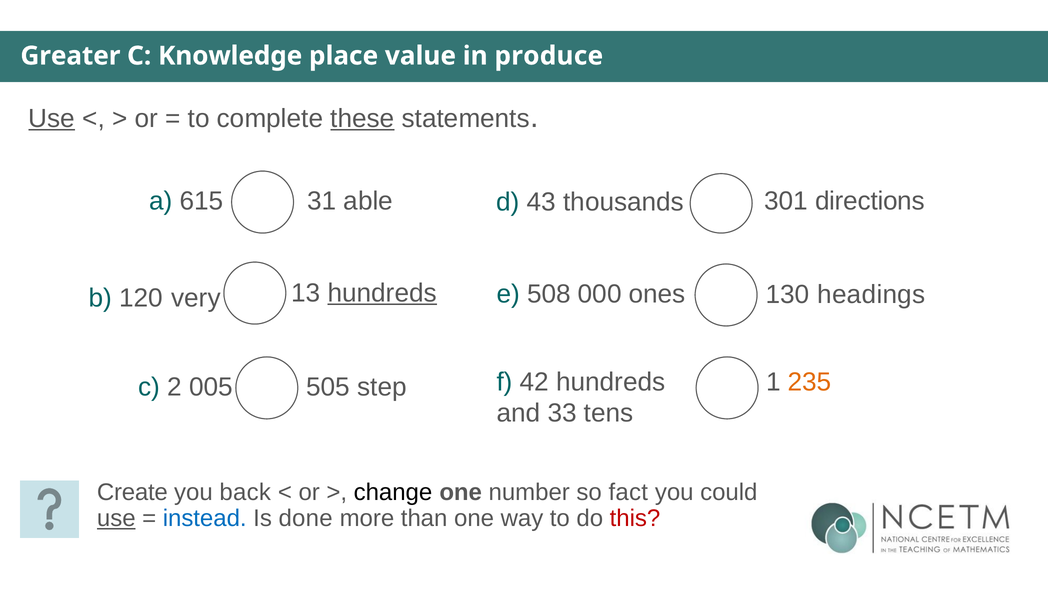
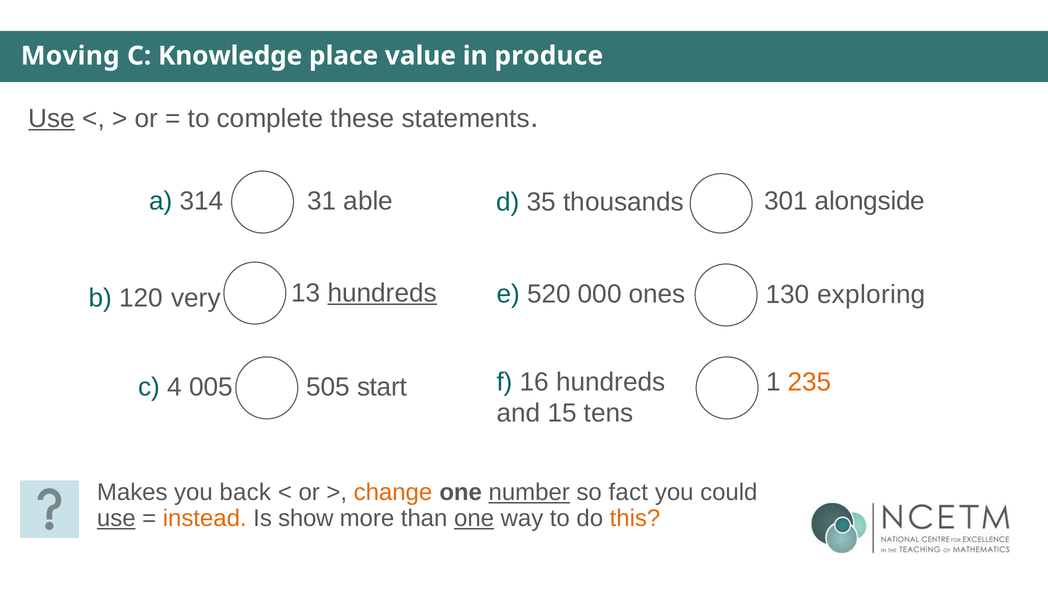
Greater: Greater -> Moving
these underline: present -> none
615: 615 -> 314
directions: directions -> alongside
43: 43 -> 35
508: 508 -> 520
headings: headings -> exploring
42: 42 -> 16
2: 2 -> 4
step: step -> start
33: 33 -> 15
Create: Create -> Makes
change colour: black -> orange
number underline: none -> present
instead colour: blue -> orange
done: done -> show
one at (474, 518) underline: none -> present
this colour: red -> orange
